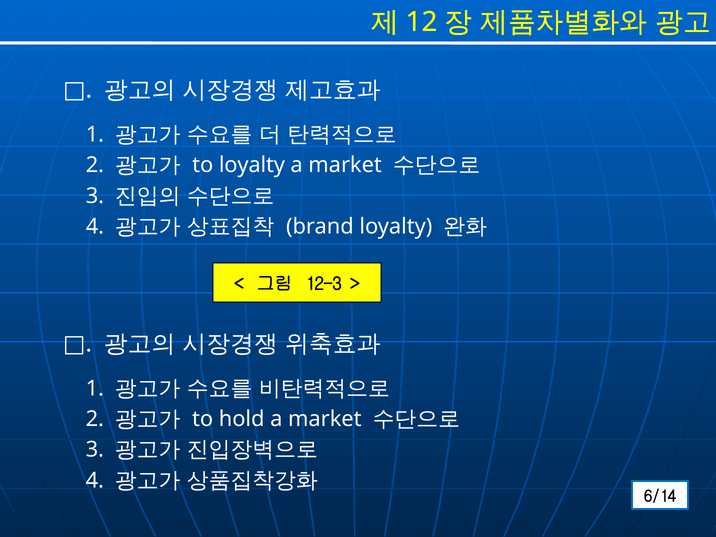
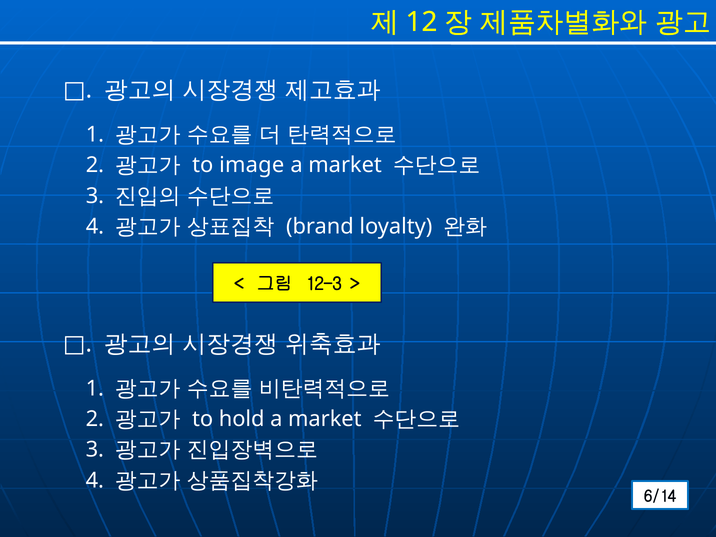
to loyalty: loyalty -> image
